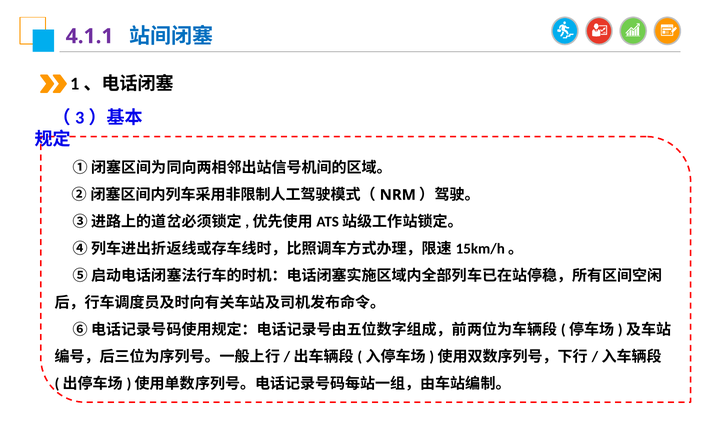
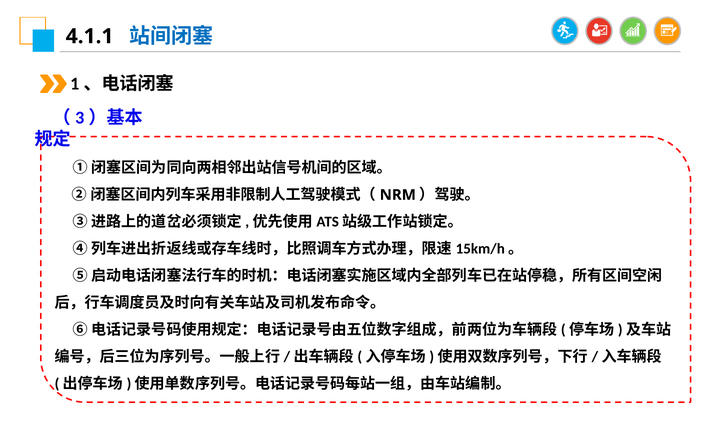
4.1.1 colour: purple -> black
